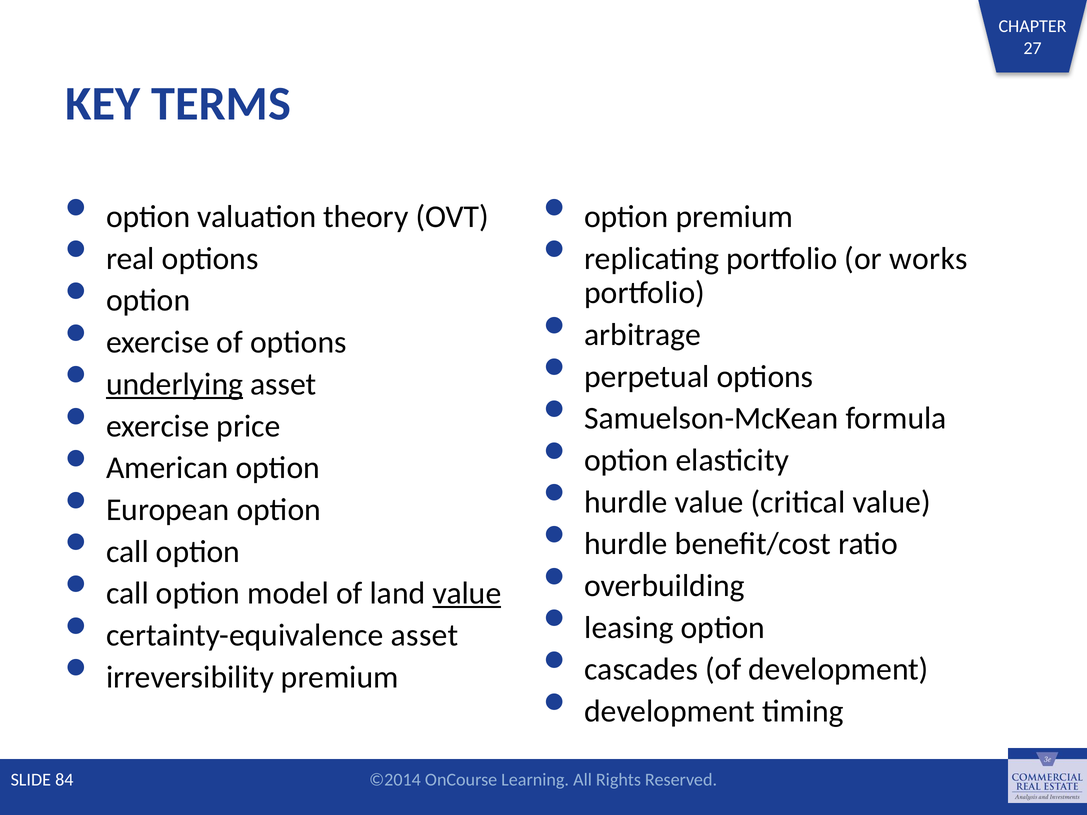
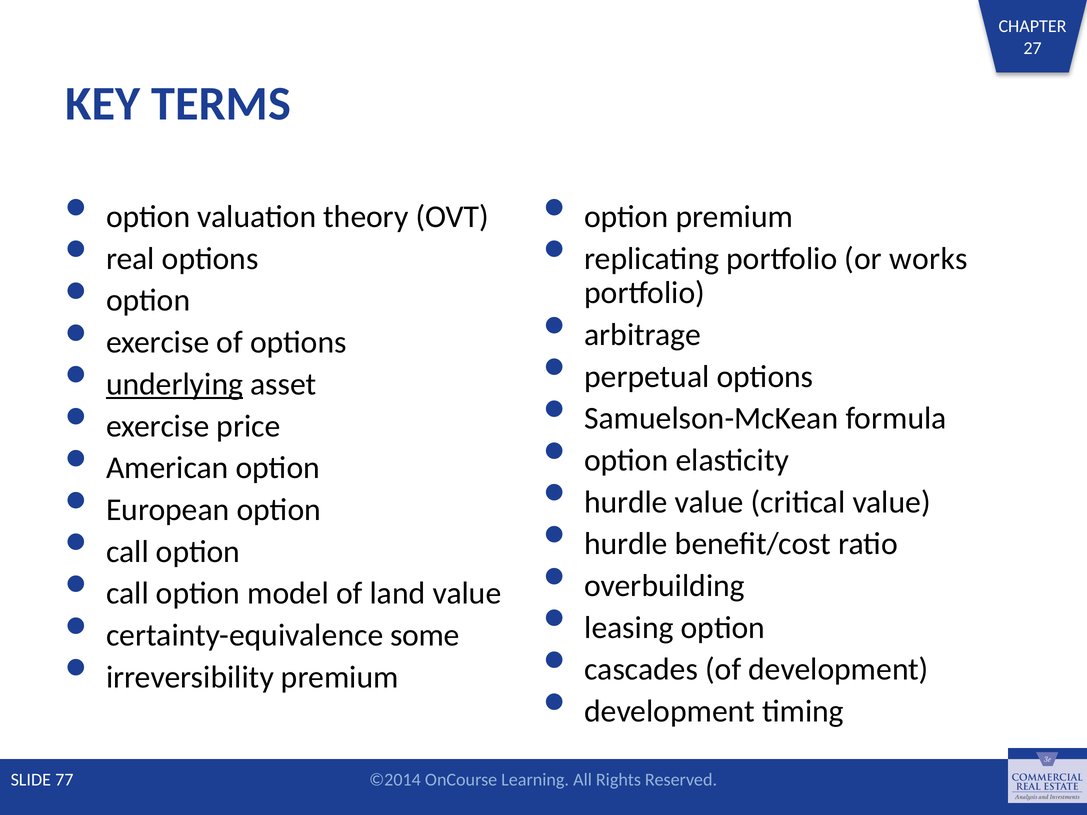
value at (467, 594) underline: present -> none
certainty-equivalence asset: asset -> some
84: 84 -> 77
